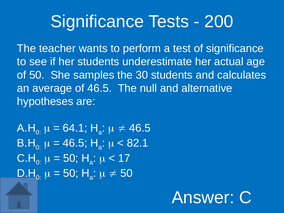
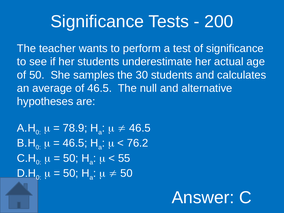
64.1: 64.1 -> 78.9
82.1: 82.1 -> 76.2
17: 17 -> 55
